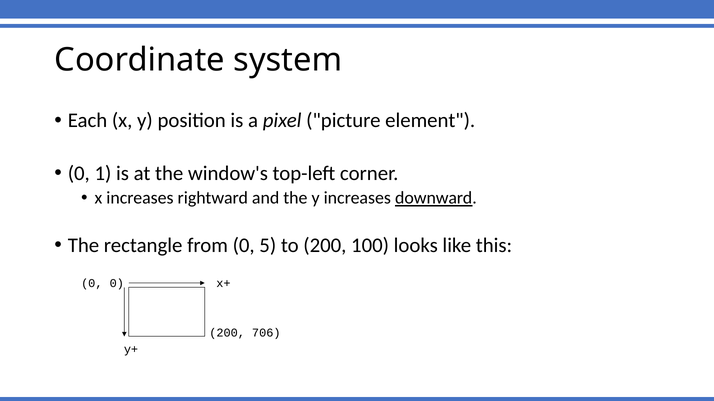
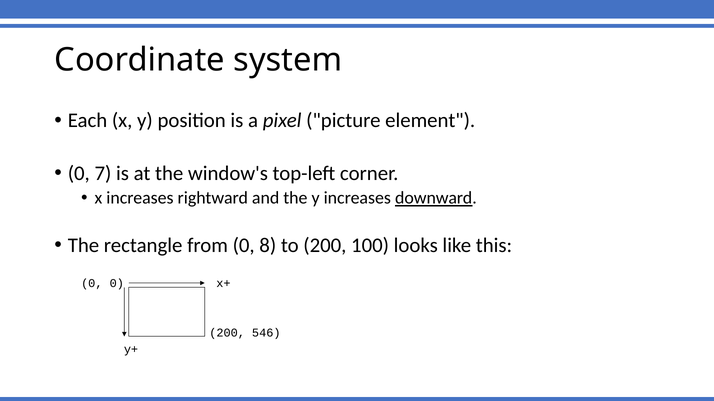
1: 1 -> 7
5: 5 -> 8
706: 706 -> 546
